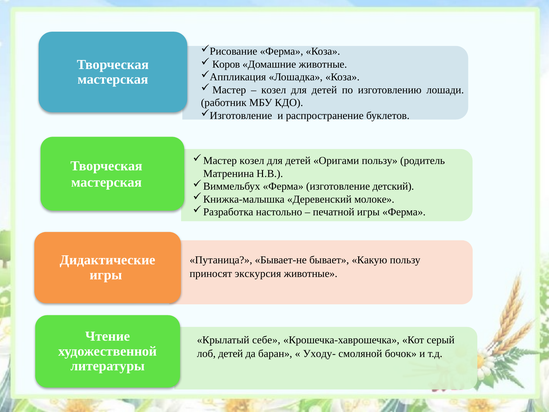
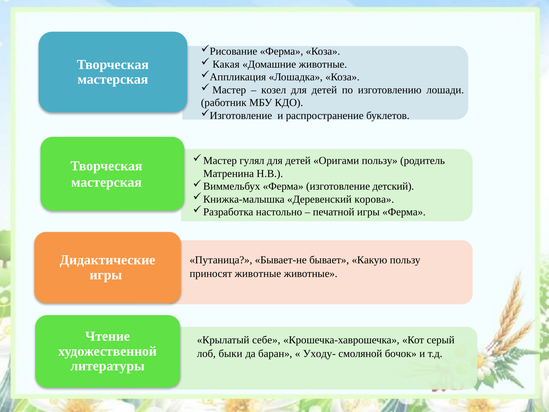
Коров: Коров -> Какая
козел at (252, 161): козел -> гулял
молоке: молоке -> корова
приносят экскурсия: экскурсия -> животные
лоб детей: детей -> быки
